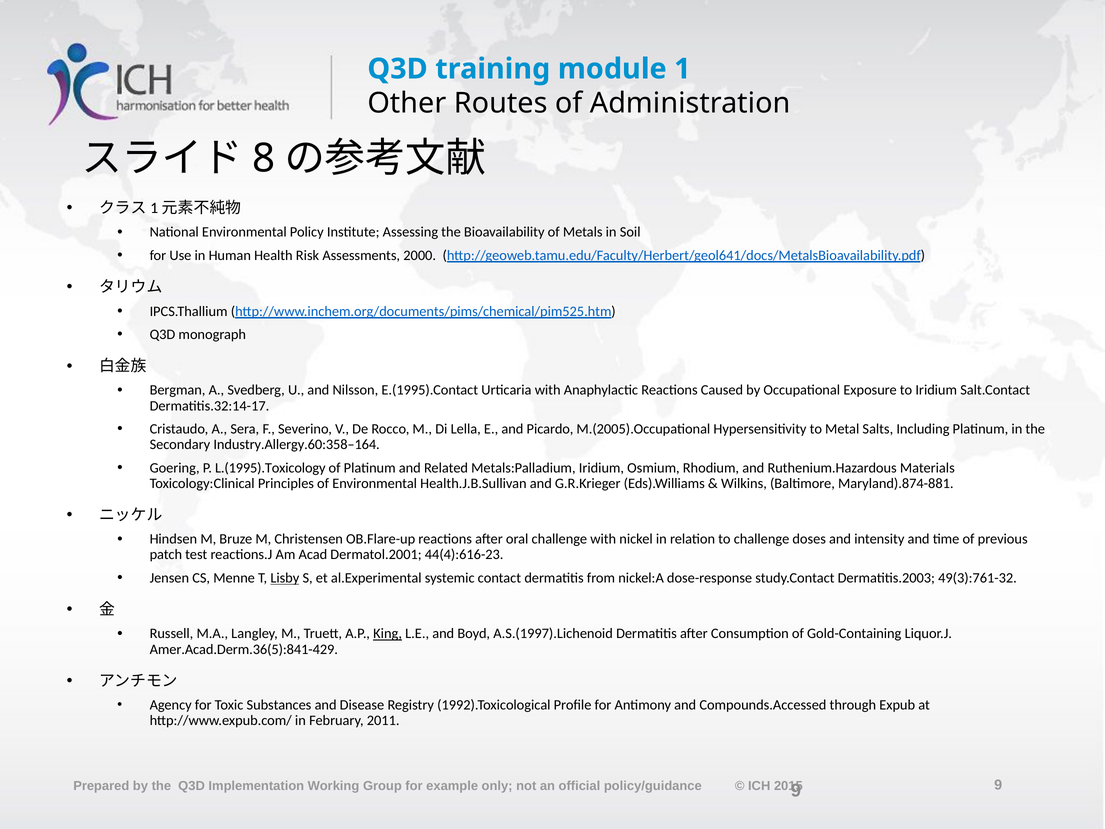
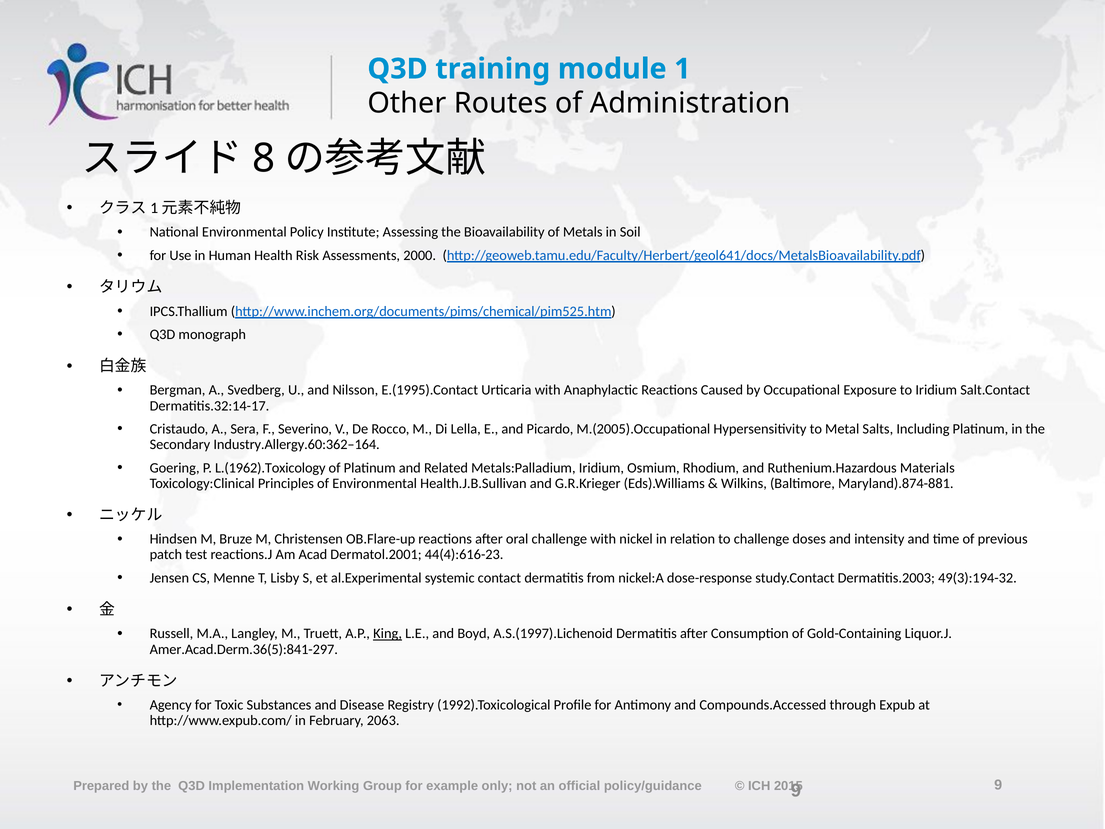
Industry.Allergy.60:358–164: Industry.Allergy.60:358–164 -> Industry.Allergy.60:362–164
L.(1995).Toxicology: L.(1995).Toxicology -> L.(1962).Toxicology
Lisby underline: present -> none
49(3):761-32: 49(3):761-32 -> 49(3):194-32
Amer.Acad.Derm.36(5):841-429: Amer.Acad.Derm.36(5):841-429 -> Amer.Acad.Derm.36(5):841-297
2011: 2011 -> 2063
